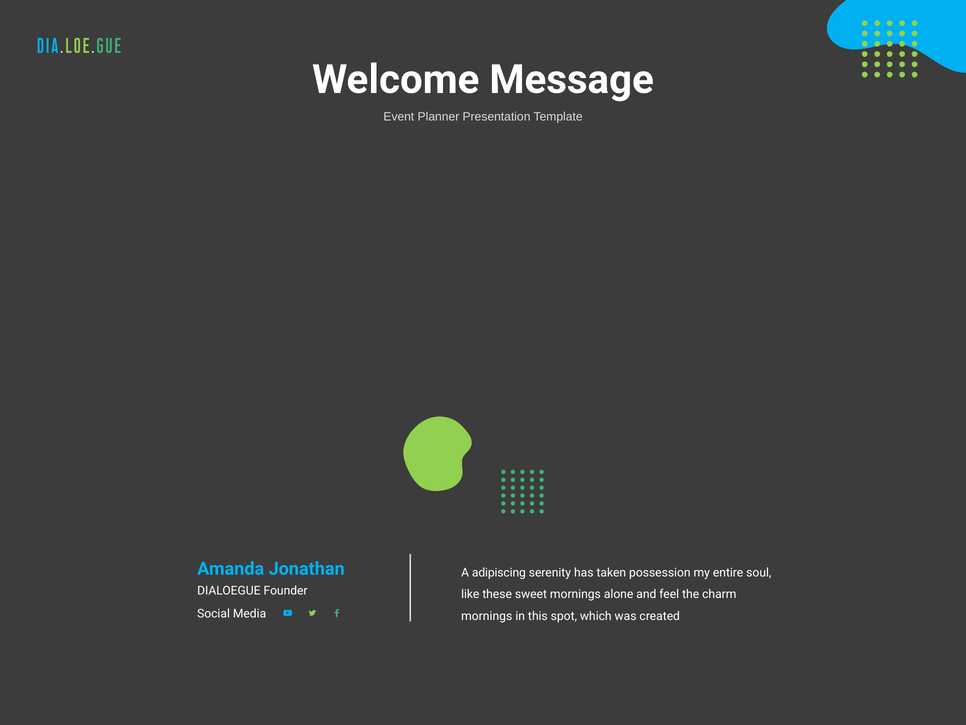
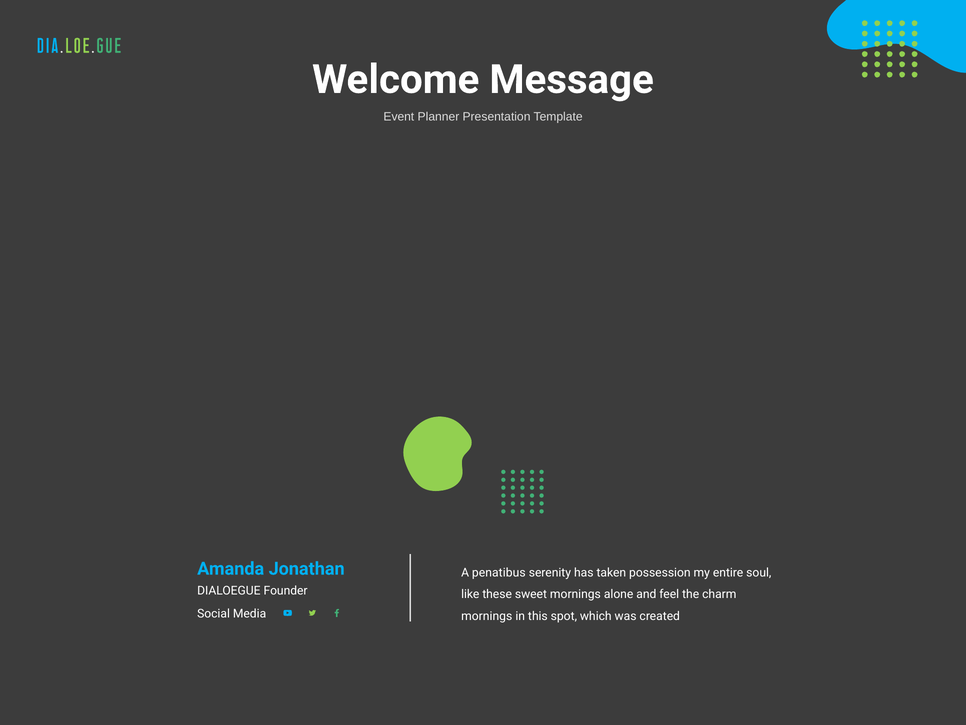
adipiscing: adipiscing -> penatibus
